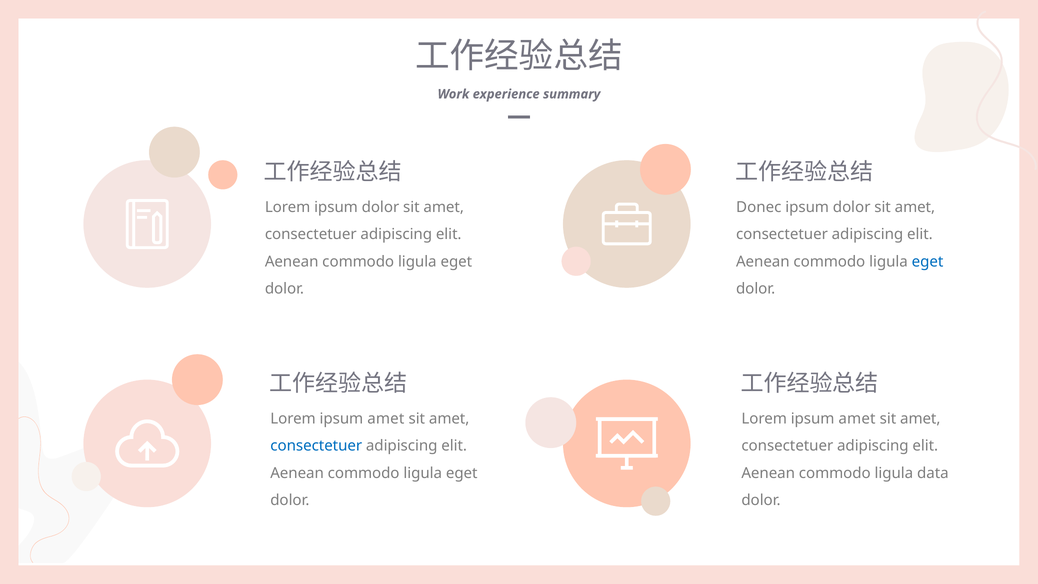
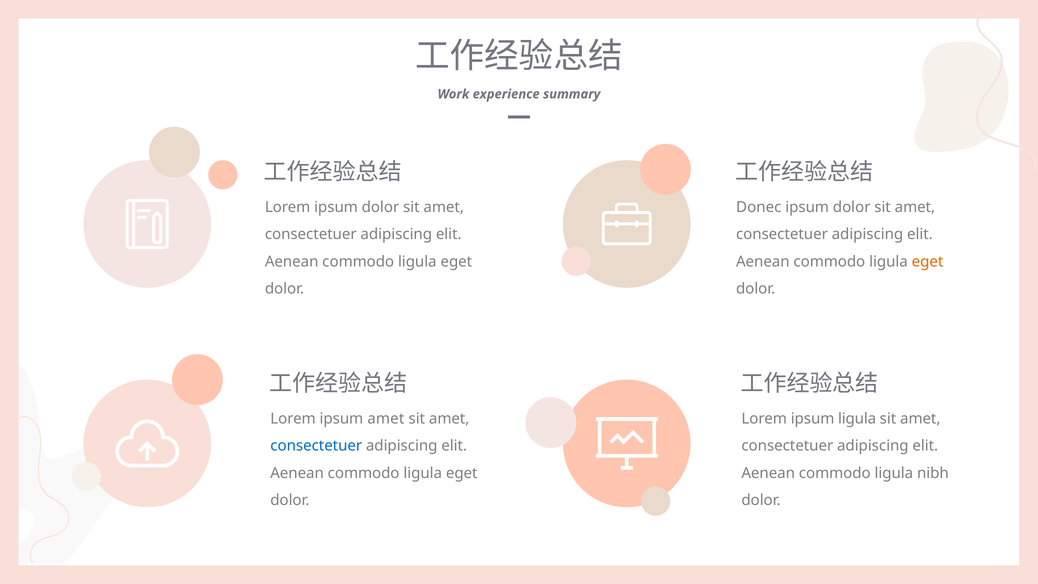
eget at (928, 262) colour: blue -> orange
amet at (857, 419): amet -> ligula
data: data -> nibh
